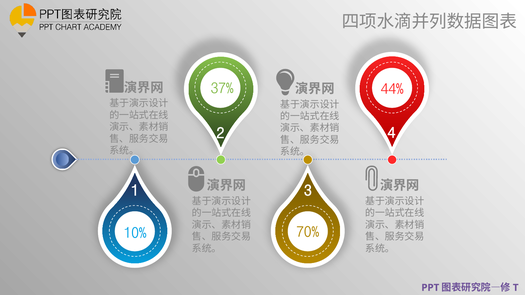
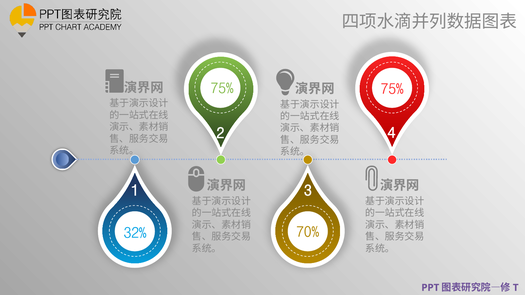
37% at (222, 89): 37% -> 75%
44% at (392, 89): 44% -> 75%
10%: 10% -> 32%
